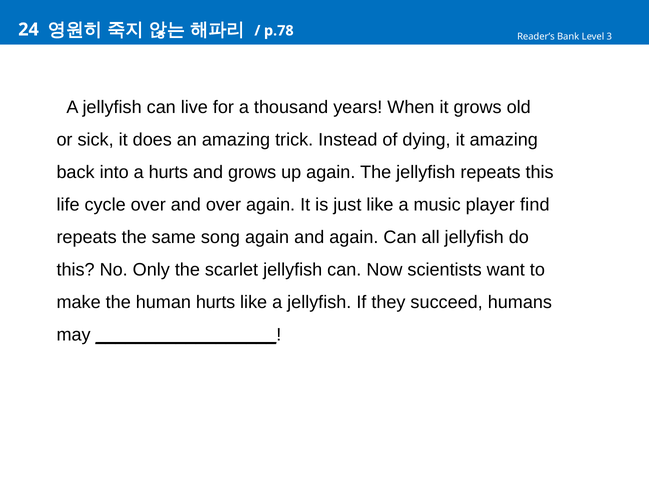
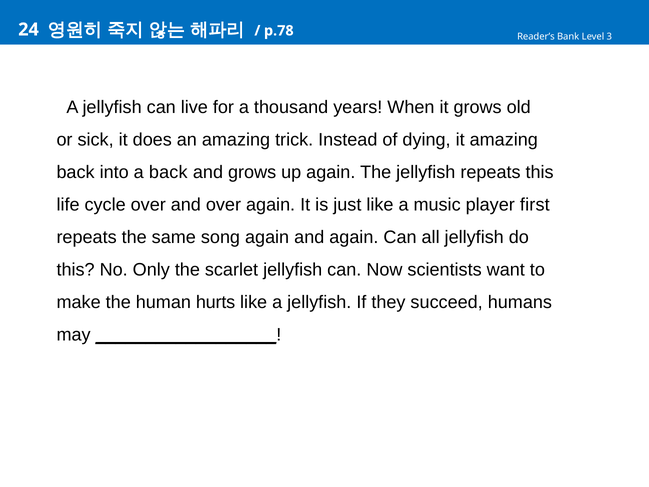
a hurts: hurts -> back
find: find -> first
